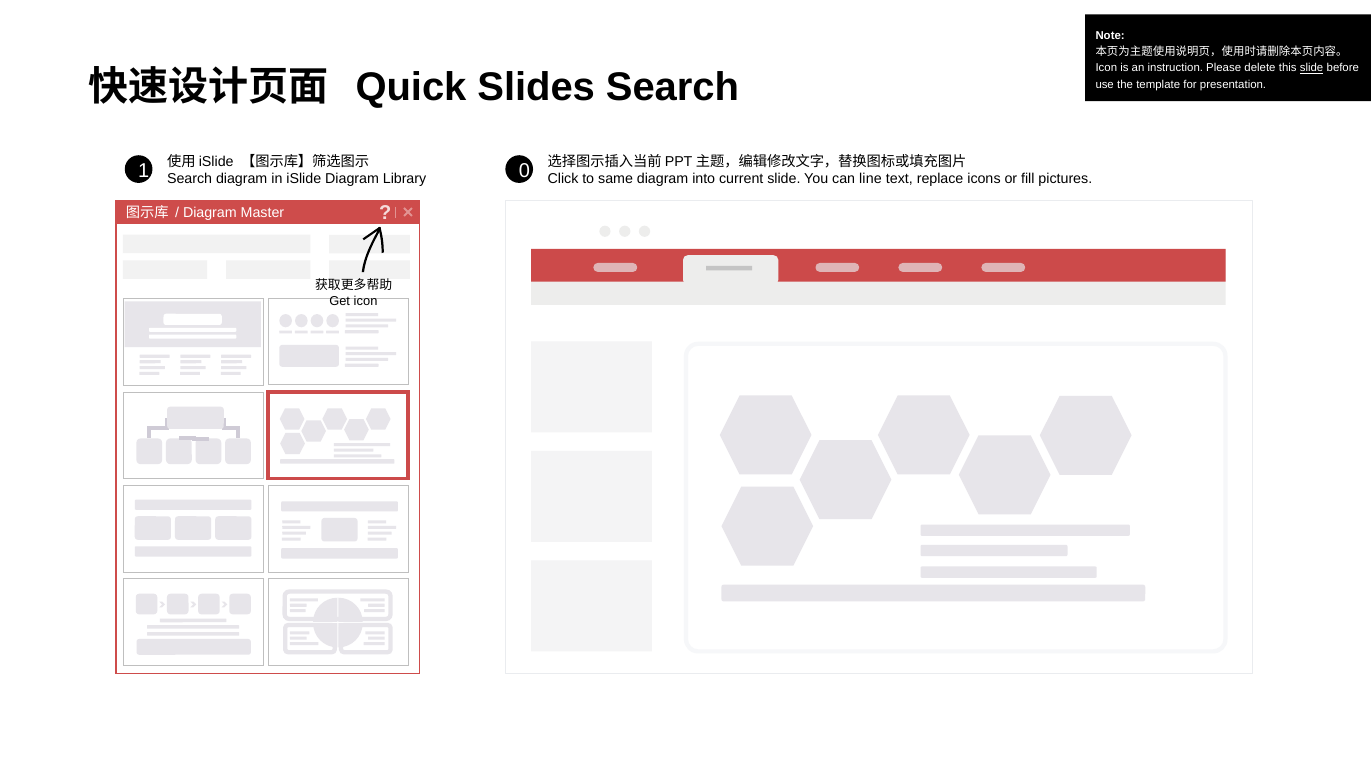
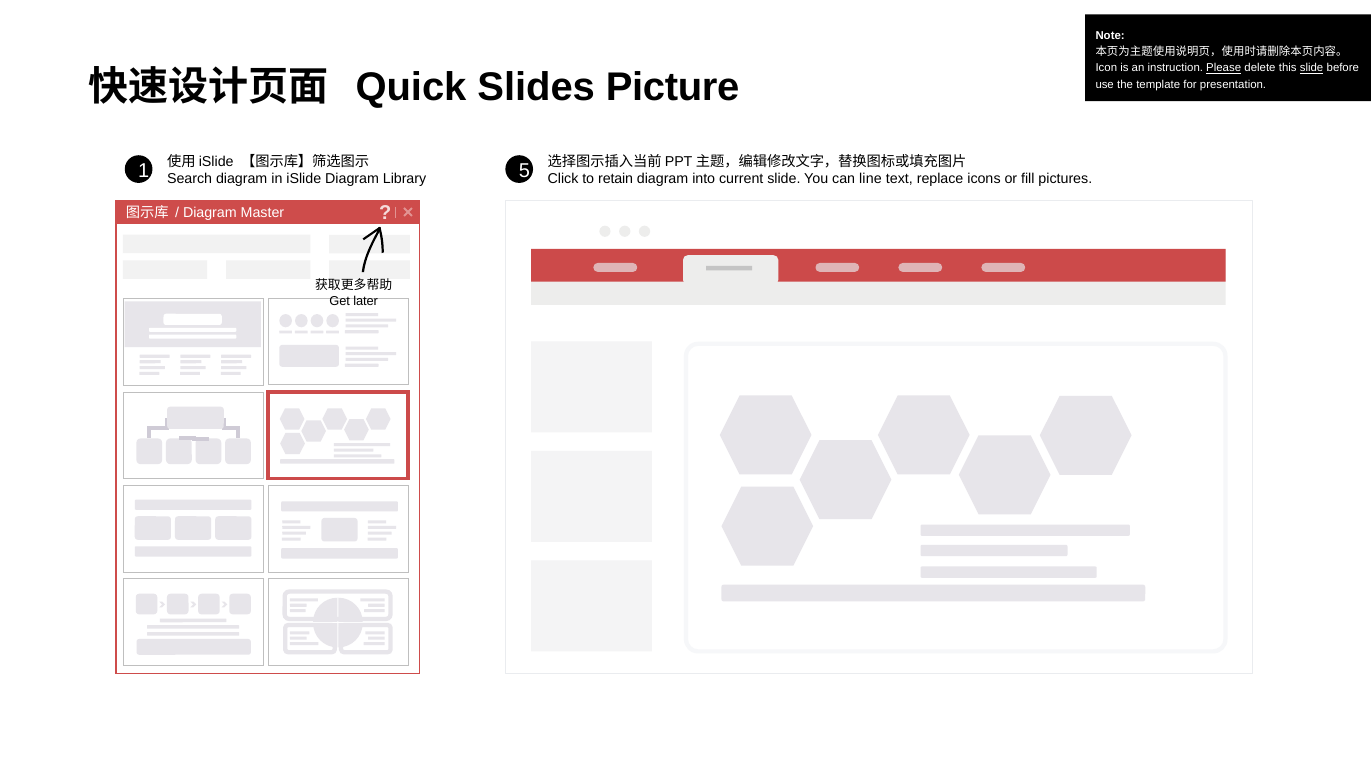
Please underline: none -> present
Slides Search: Search -> Picture
0: 0 -> 5
same: same -> retain
Get icon: icon -> later
